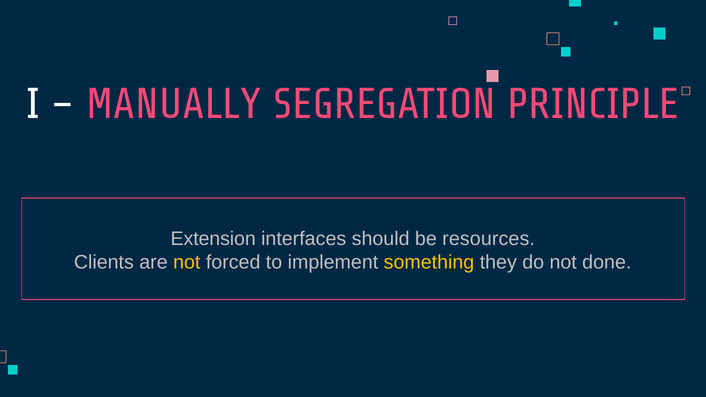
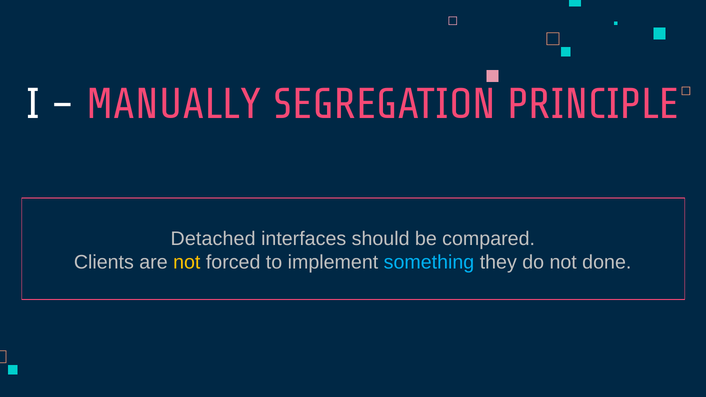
Extension: Extension -> Detached
resources: resources -> compared
something colour: yellow -> light blue
